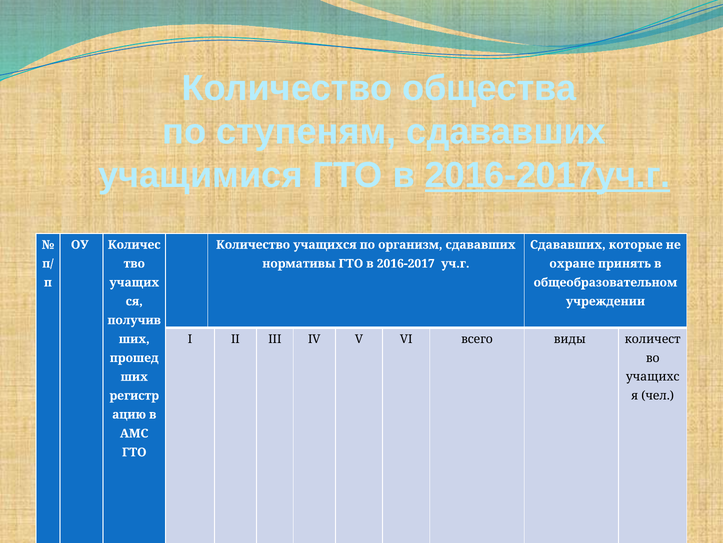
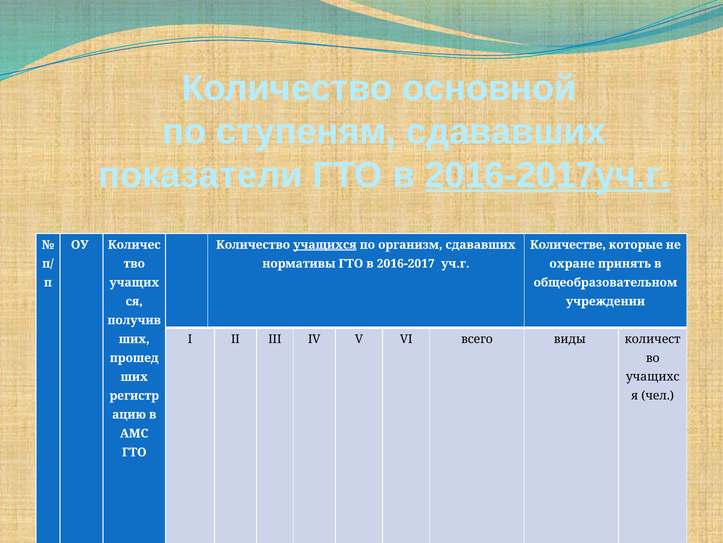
общества: общества -> основной
учащимися: учащимися -> показатели
учащихся underline: none -> present
Сдававших at (568, 244): Сдававших -> Количестве
